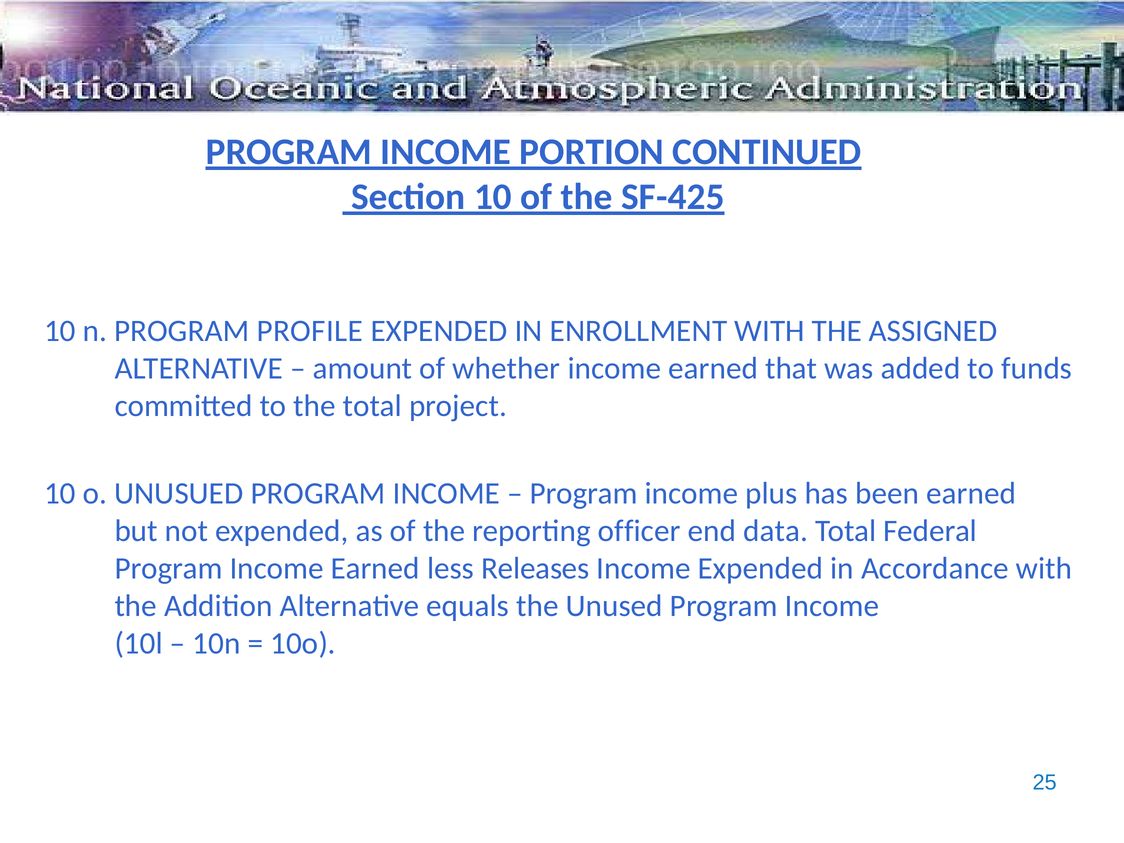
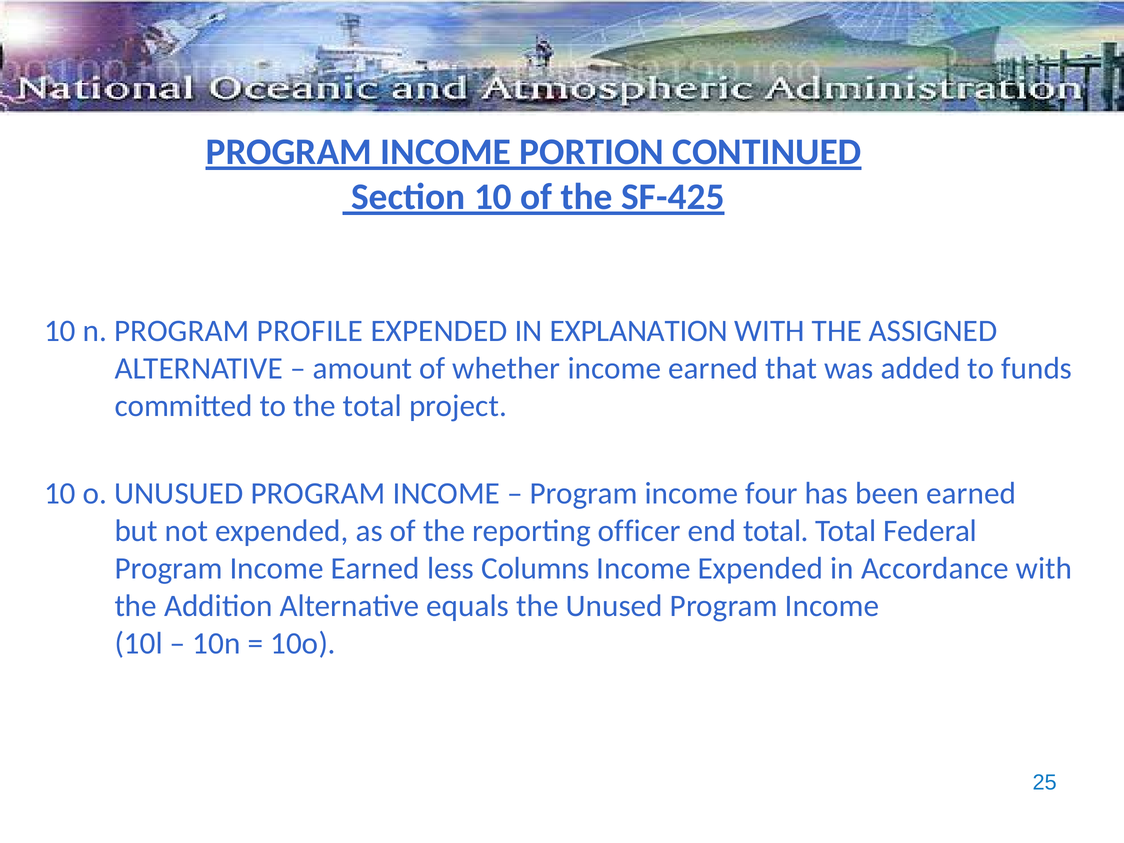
ENROLLMENT: ENROLLMENT -> EXPLANATION
plus: plus -> four
end data: data -> total
Releases: Releases -> Columns
